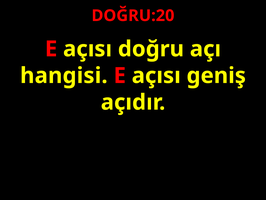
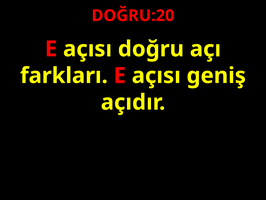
hangisi: hangisi -> farkları
